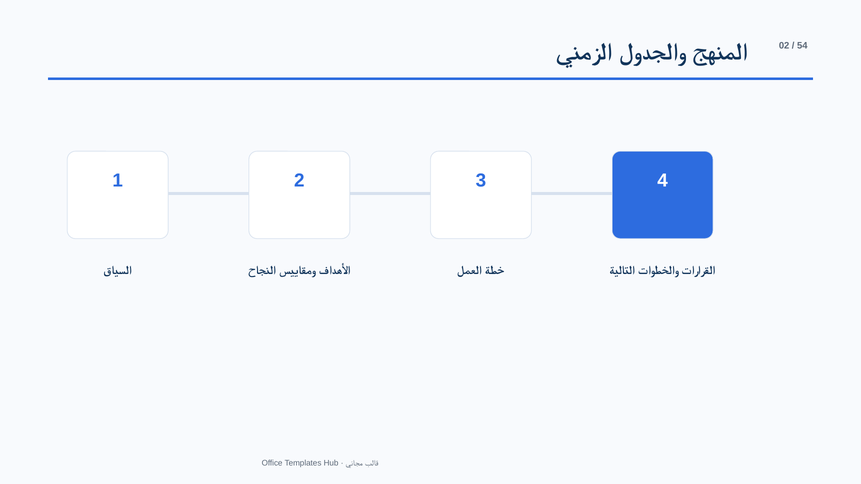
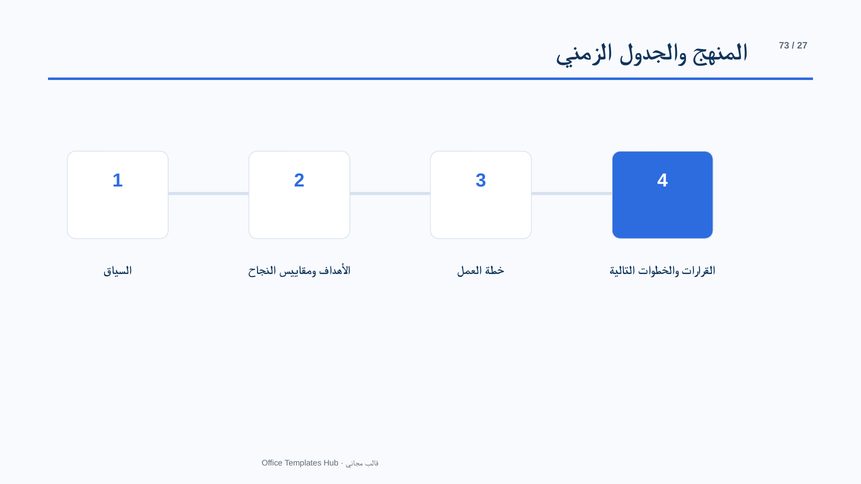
02: 02 -> 73
54: 54 -> 27
